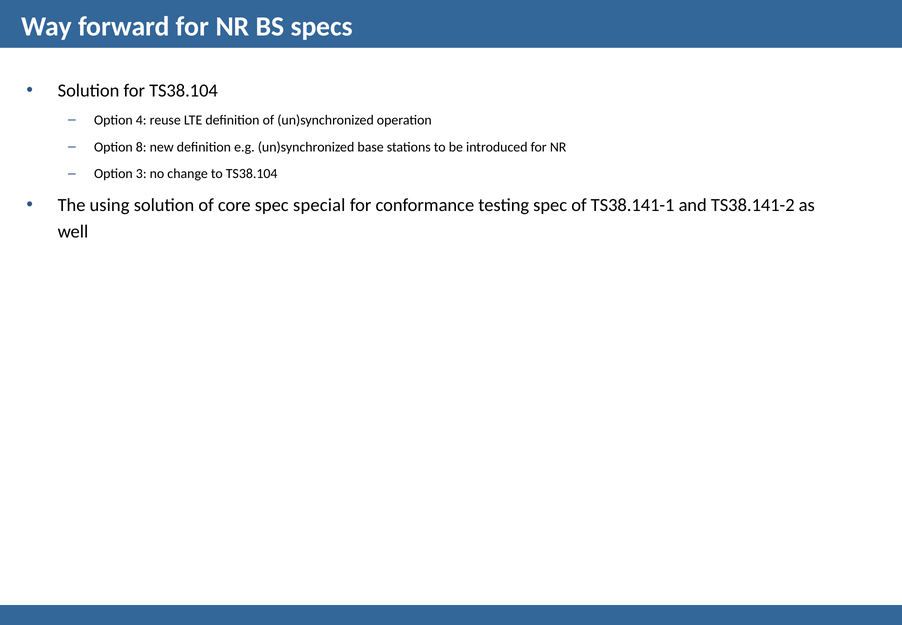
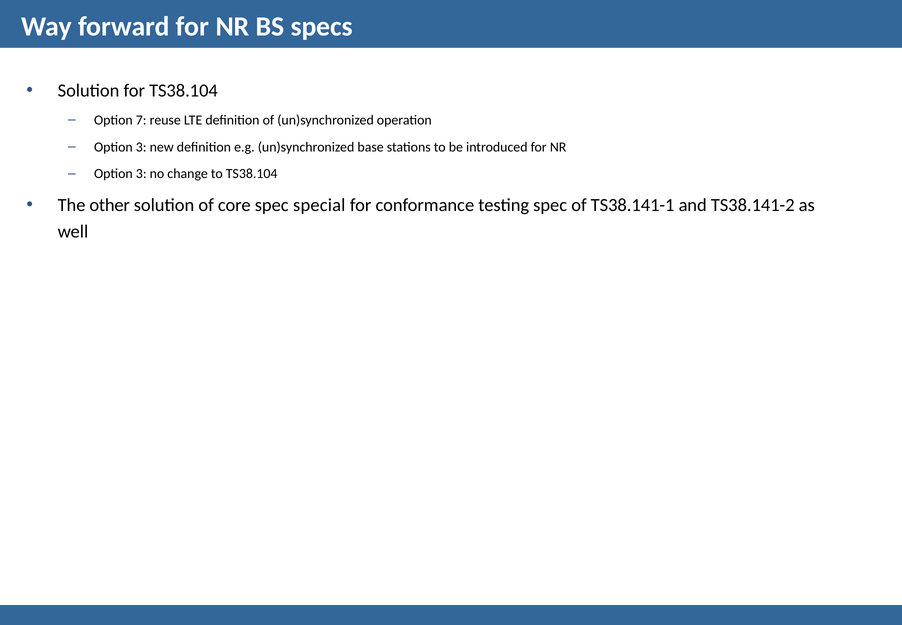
4: 4 -> 7
8 at (141, 147): 8 -> 3
using: using -> other
